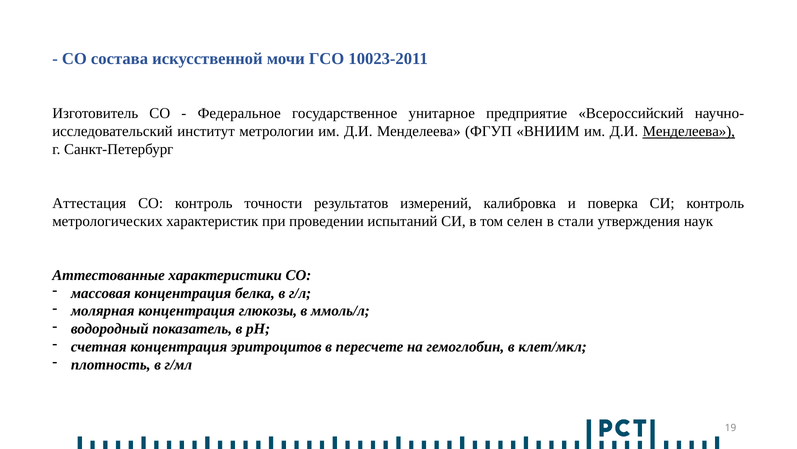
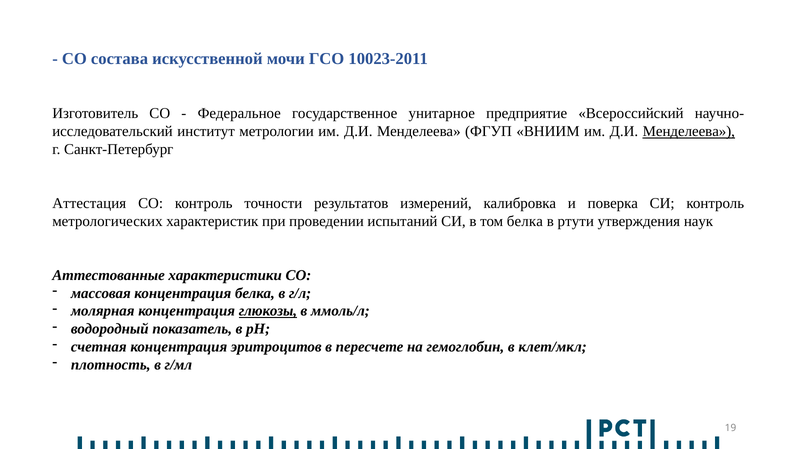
том селен: селен -> белка
стали: стали -> ртути
глюкозы underline: none -> present
